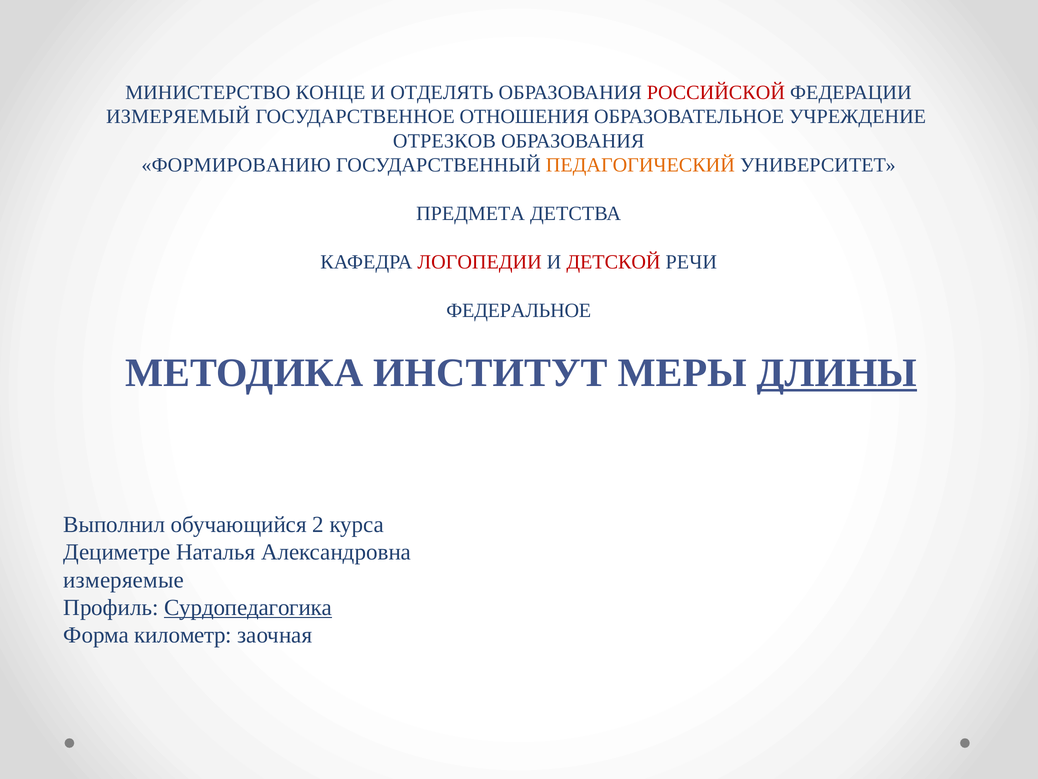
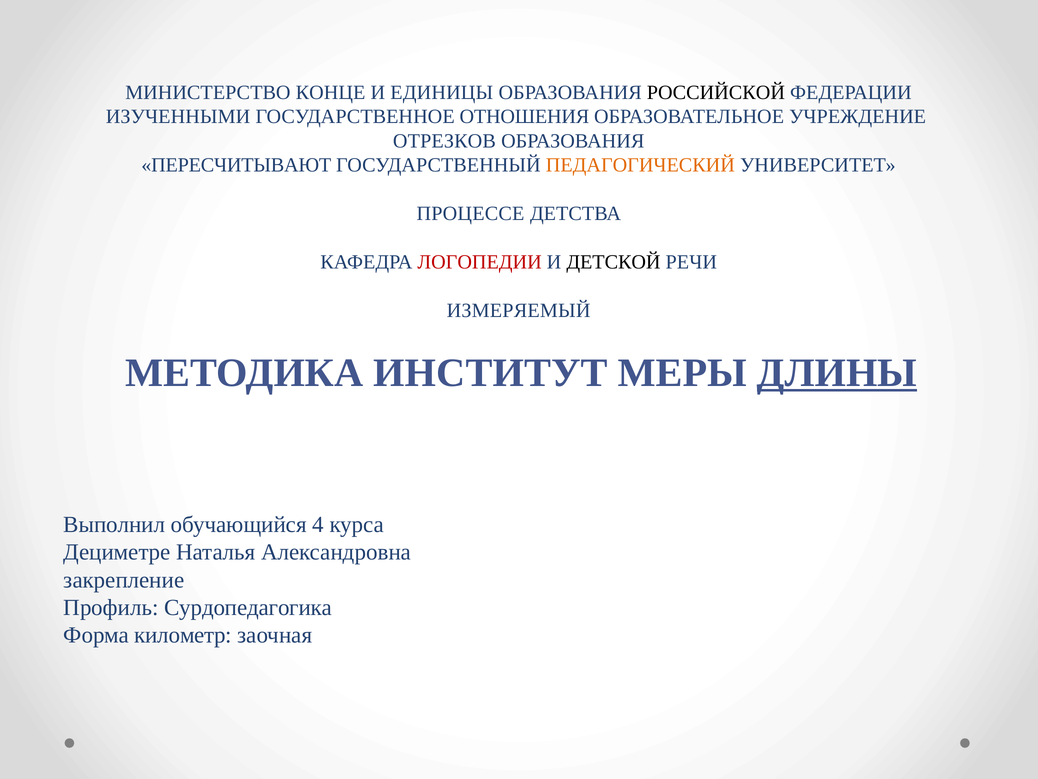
ОТДЕЛЯТЬ: ОТДЕЛЯТЬ -> ЕДИНИЦЫ
РОССИЙСКОЙ colour: red -> black
ИЗМЕРЯЕМЫЙ: ИЗМЕРЯЕМЫЙ -> ИЗУЧЕННЫМИ
ФОРМИРОВАНИЮ: ФОРМИРОВАНИЮ -> ПЕРЕСЧИТЫВАЮТ
ПРЕДМЕТА: ПРЕДМЕТА -> ПРОЦЕССЕ
ДЕТСКОЙ colour: red -> black
ФЕДЕРАЛЬНОЕ: ФЕДЕРАЛЬНОЕ -> ИЗМЕРЯЕМЫЙ
2: 2 -> 4
измеряемые: измеряемые -> закрепление
Сурдопедагогика underline: present -> none
